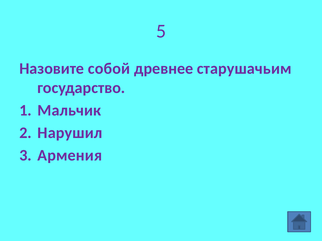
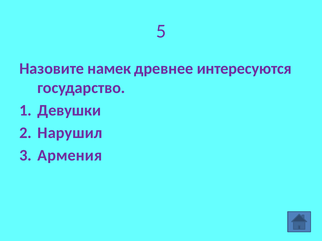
собой: собой -> намек
старушачьим: старушачьим -> интересуются
Мальчик: Мальчик -> Девушки
